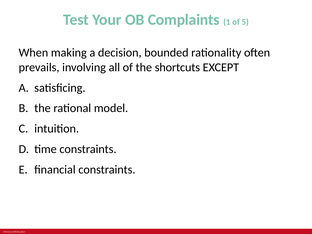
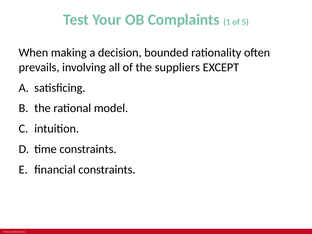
shortcuts: shortcuts -> suppliers
